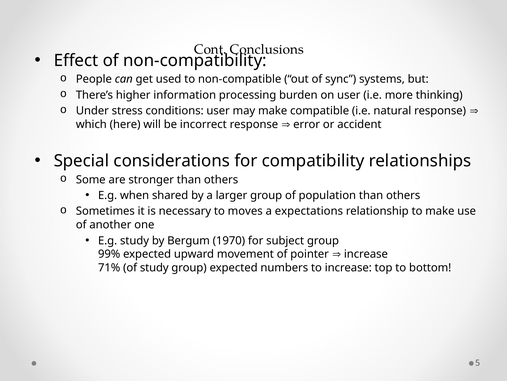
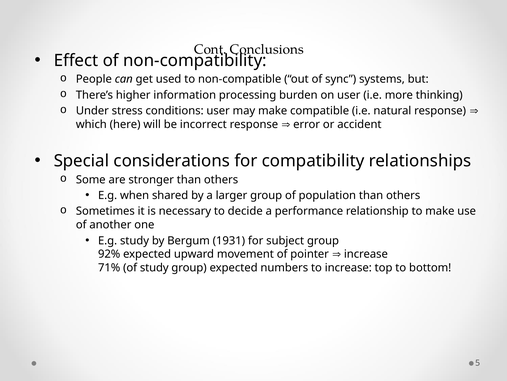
moves: moves -> decide
expectations: expectations -> performance
1970: 1970 -> 1931
99%: 99% -> 92%
